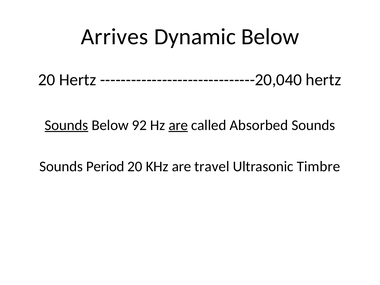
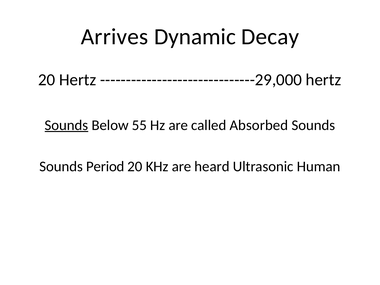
Dynamic Below: Below -> Decay
------------------------------20,040: ------------------------------20,040 -> ------------------------------29,000
92: 92 -> 55
are at (178, 125) underline: present -> none
travel: travel -> heard
Timbre: Timbre -> Human
